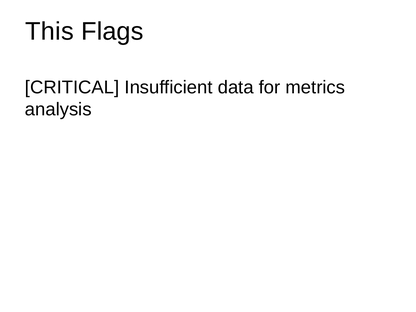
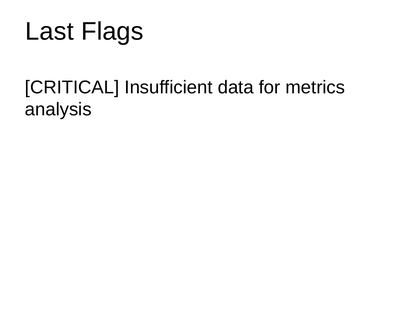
This: This -> Last
